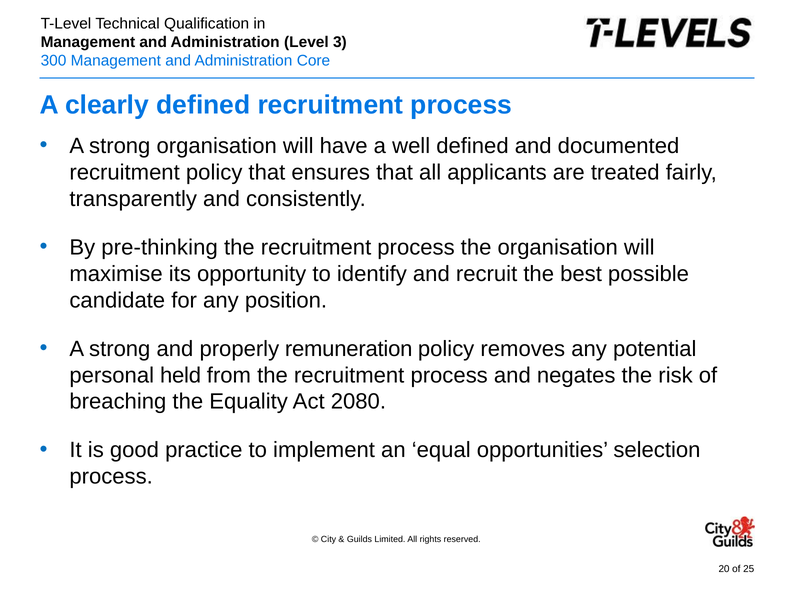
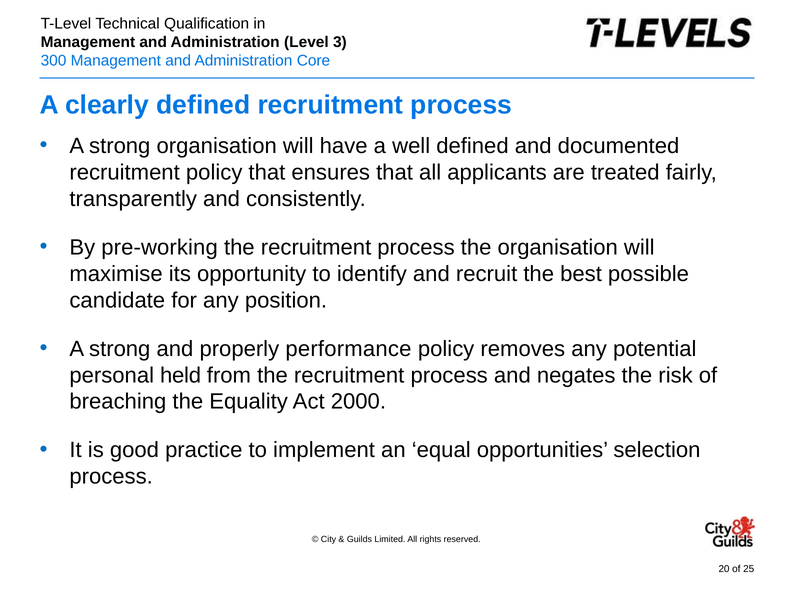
pre-thinking: pre-thinking -> pre-working
remuneration: remuneration -> performance
2080: 2080 -> 2000
